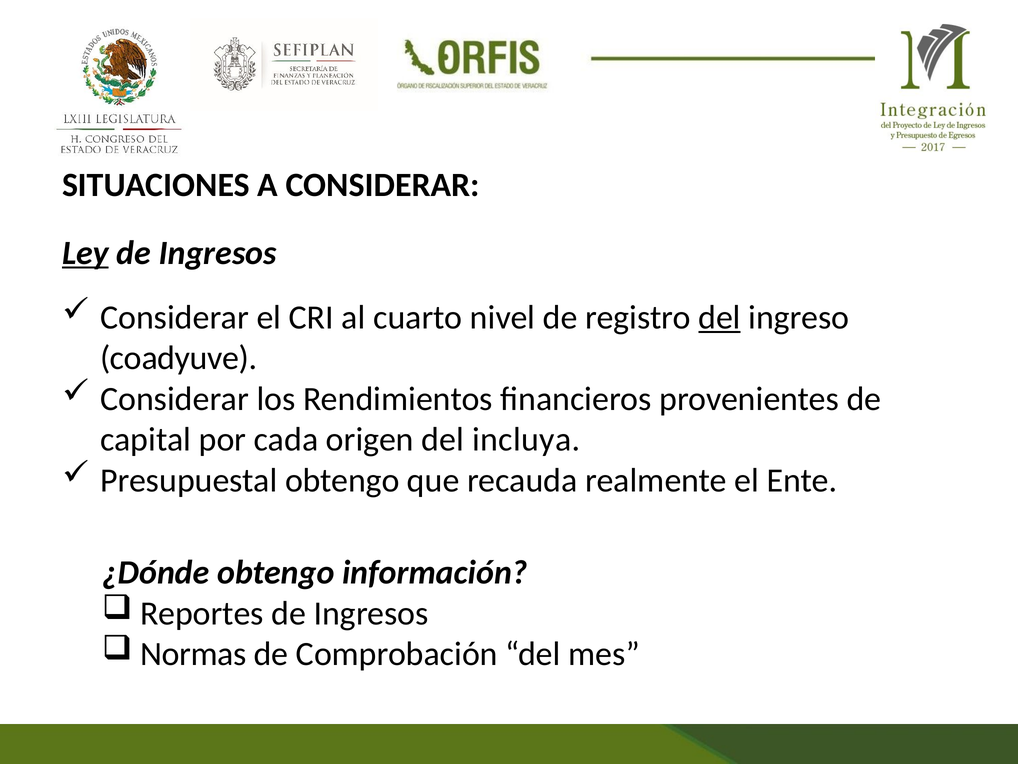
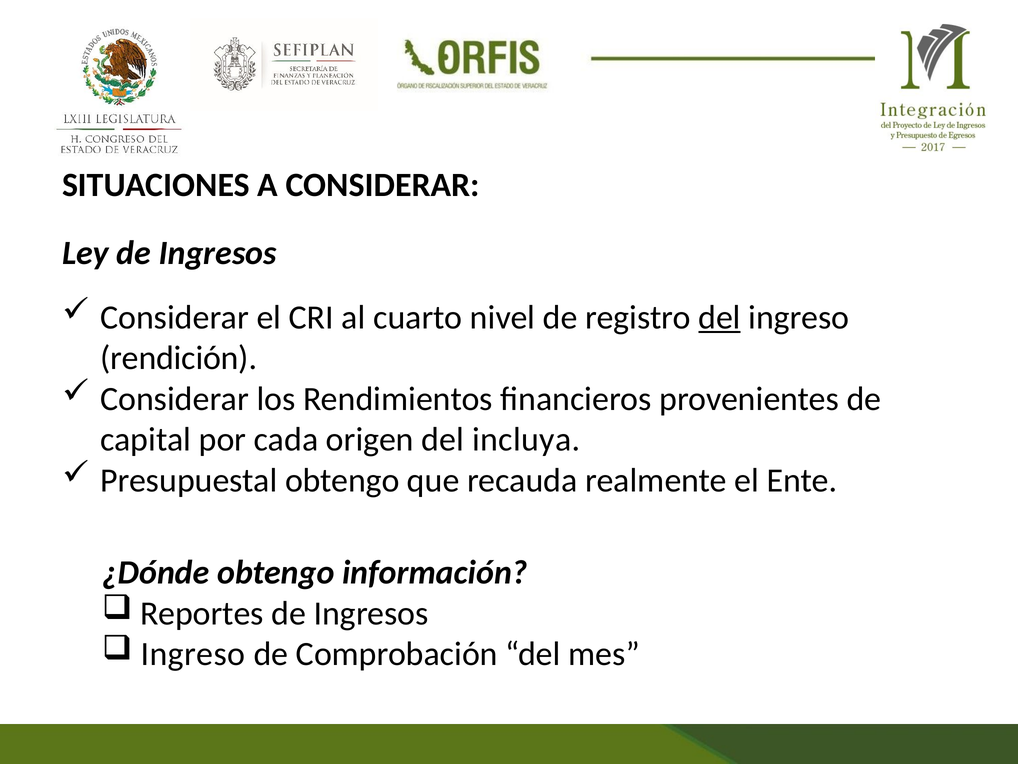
Ley underline: present -> none
coadyuve: coadyuve -> rendición
Normas at (193, 654): Normas -> Ingreso
